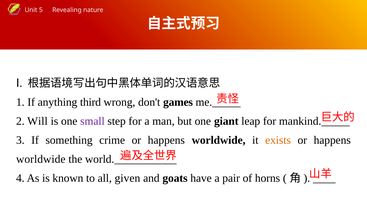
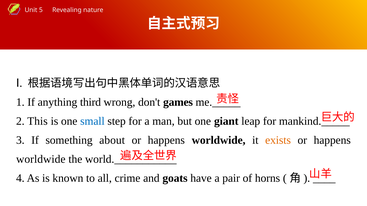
Will: Will -> This
small colour: purple -> blue
crime: crime -> about
given: given -> crime
